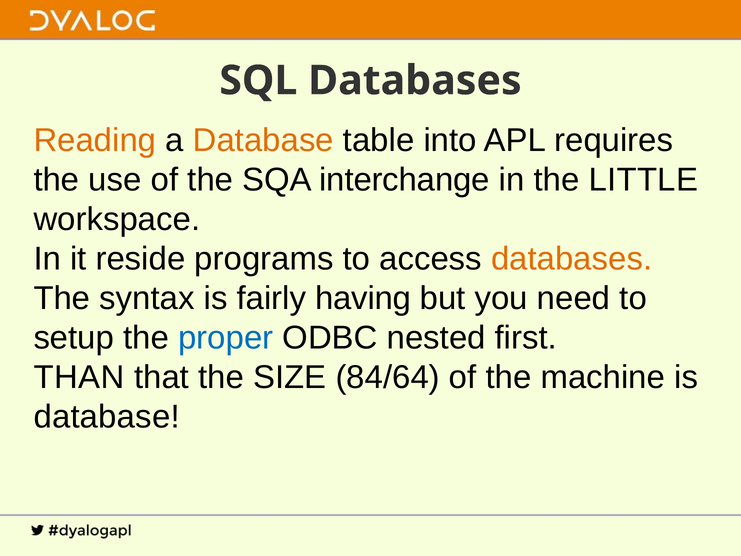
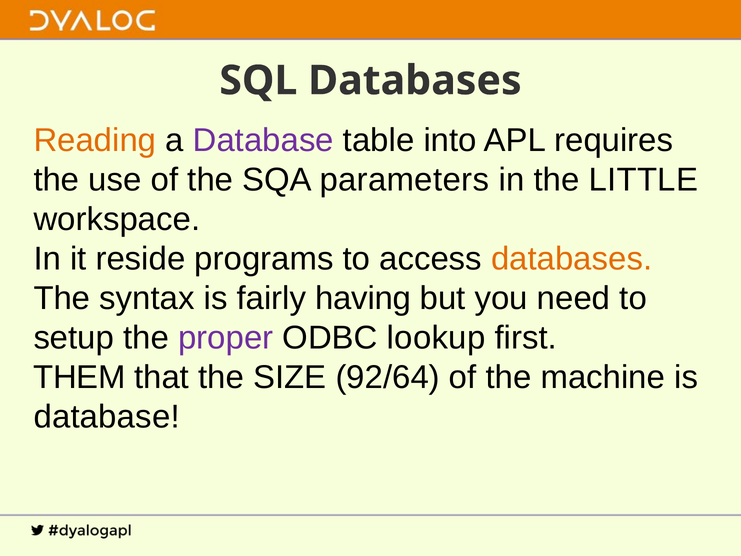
Database at (263, 140) colour: orange -> purple
interchange: interchange -> parameters
proper colour: blue -> purple
nested: nested -> lookup
THAN: THAN -> THEM
84/64: 84/64 -> 92/64
